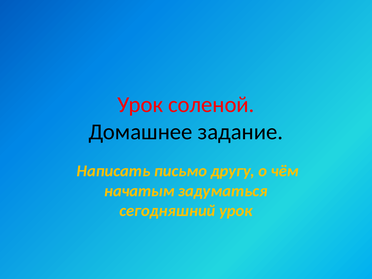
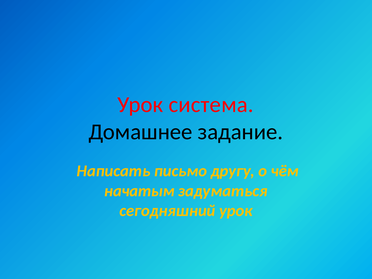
соленой: соленой -> система
